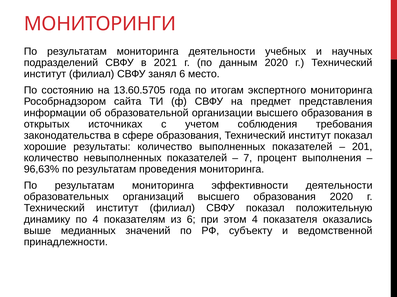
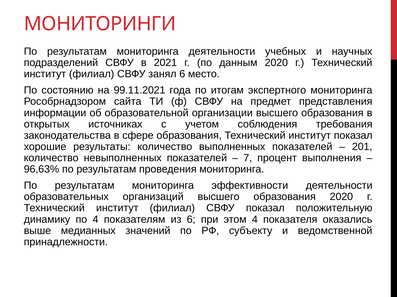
13.60.5705: 13.60.5705 -> 99.11.2021
